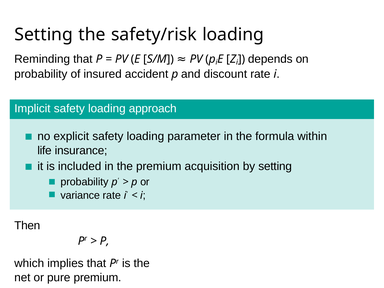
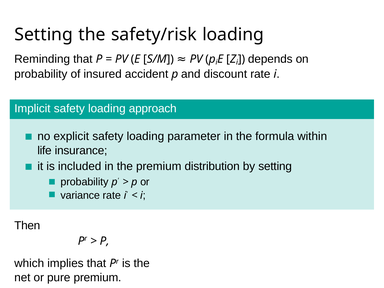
acquisition: acquisition -> distribution
